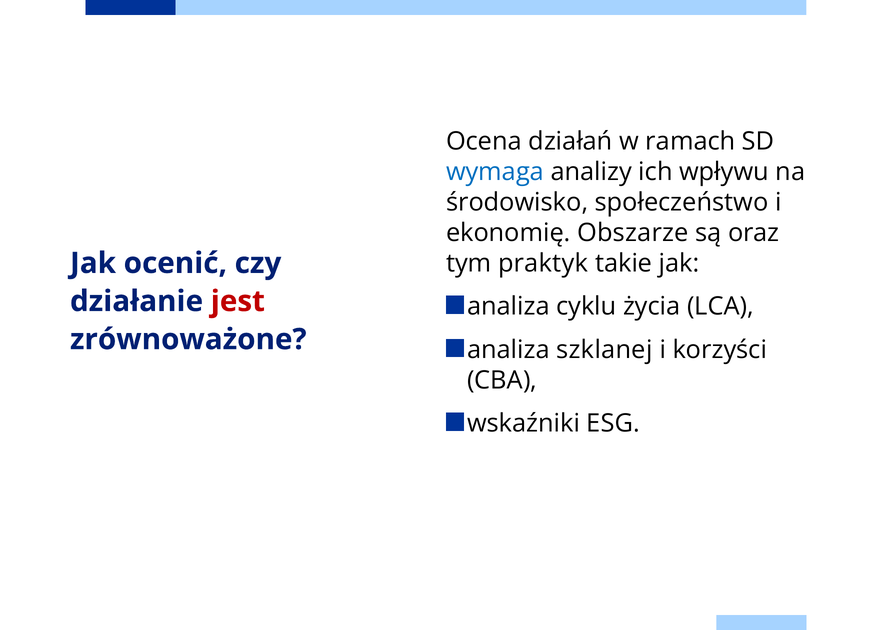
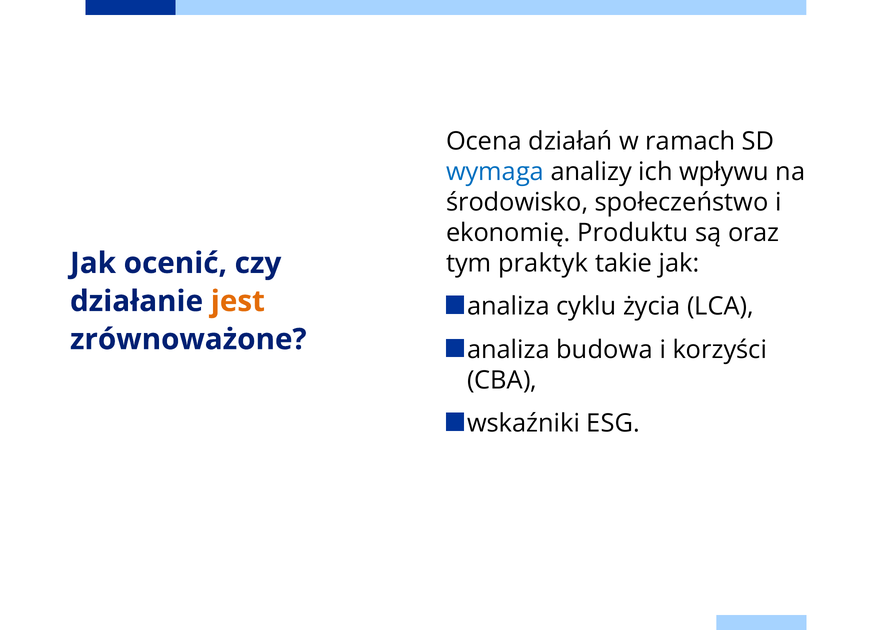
Obszarze: Obszarze -> Produktu
jest colour: red -> orange
szklanej: szklanej -> budowa
